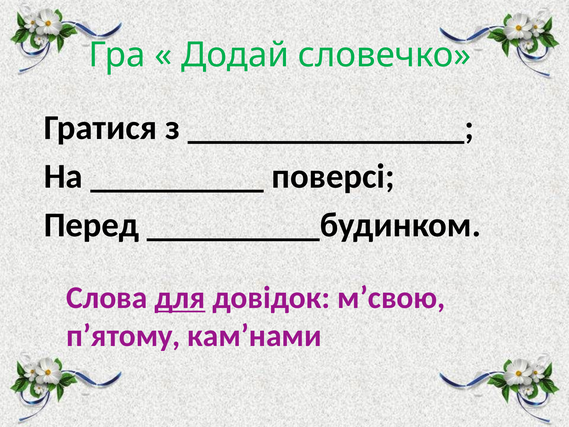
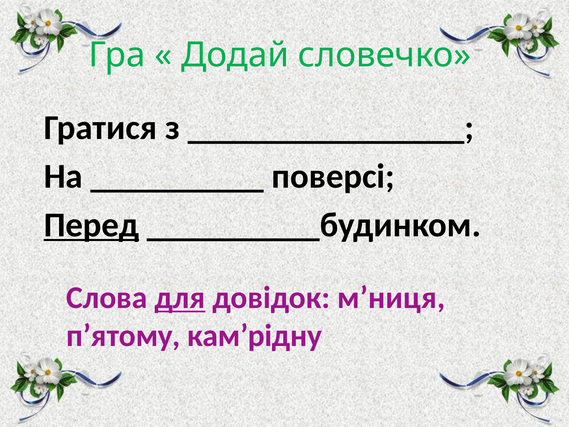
Перед underline: none -> present
м’свою: м’свою -> м’ниця
кам’нами: кам’нами -> кам’рідну
